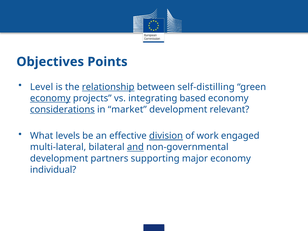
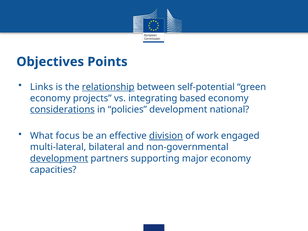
Level: Level -> Links
self-distilling: self-distilling -> self-potential
economy at (50, 98) underline: present -> none
market: market -> policies
relevant: relevant -> national
levels: levels -> focus
and underline: present -> none
development at (59, 158) underline: none -> present
individual: individual -> capacities
